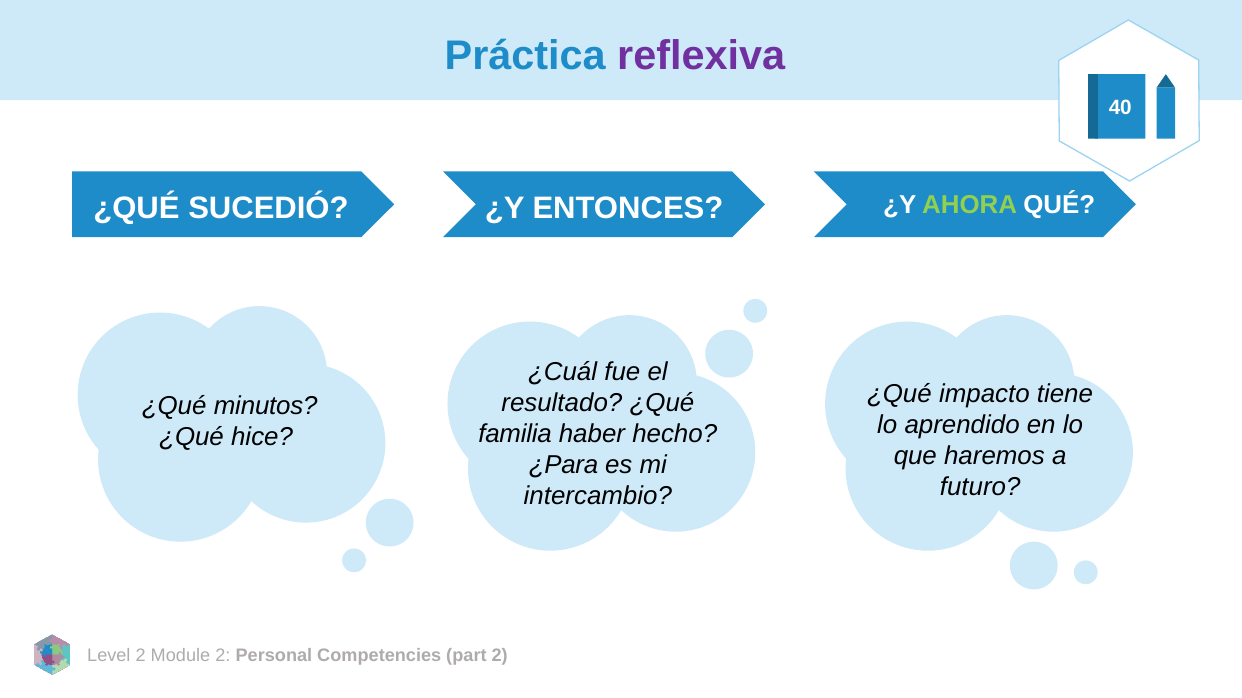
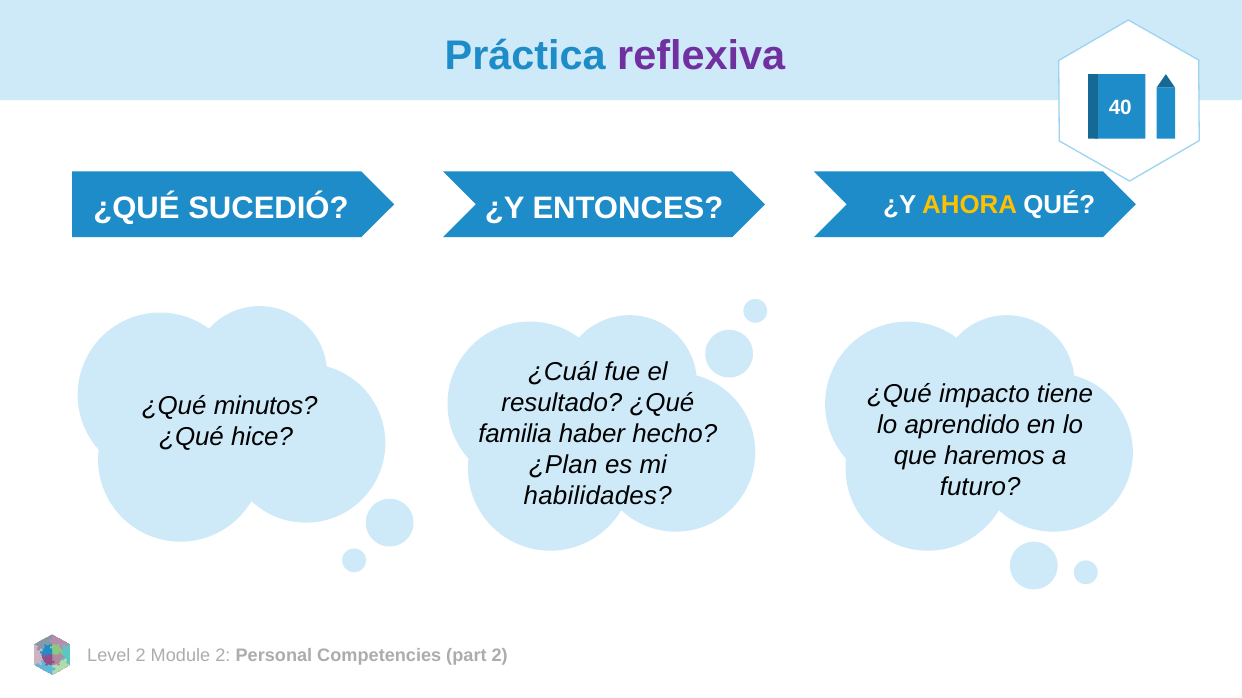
AHORA colour: light green -> yellow
¿Para: ¿Para -> ¿Plan
intercambio: intercambio -> habilidades
